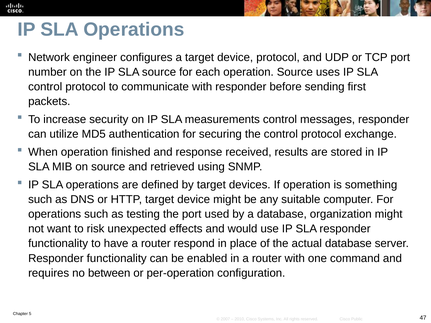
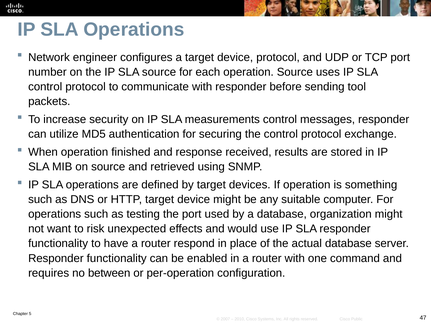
first: first -> tool
